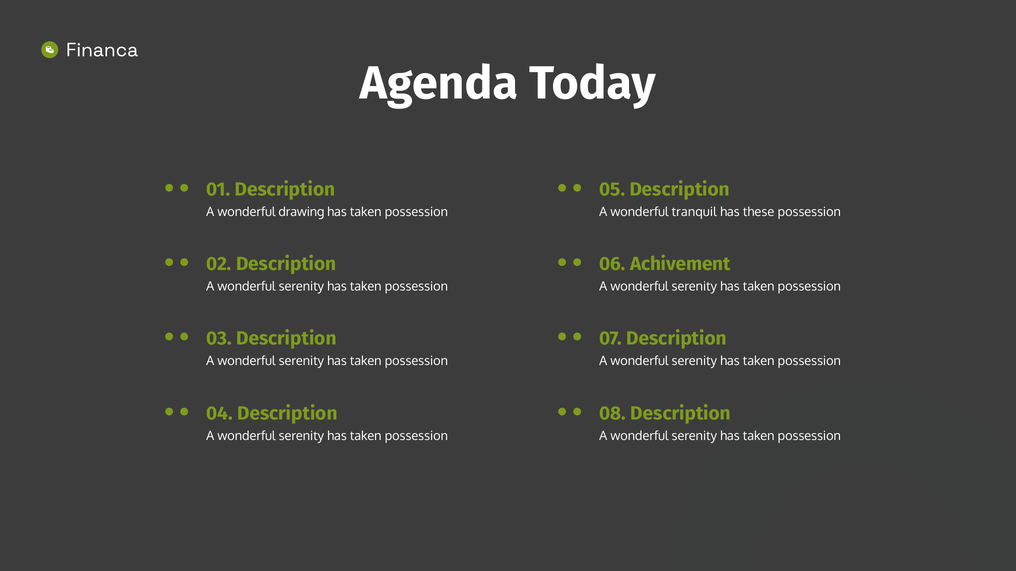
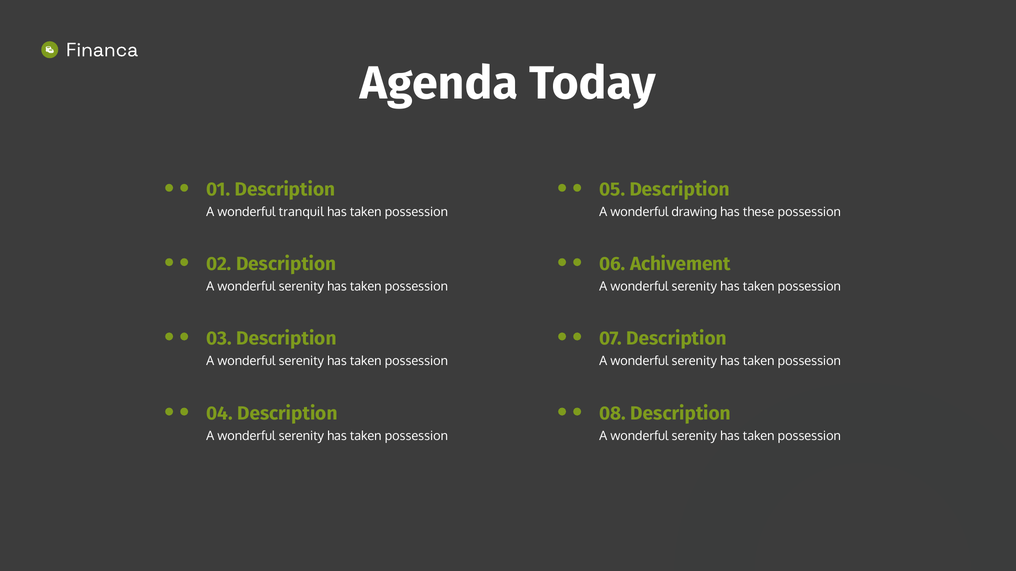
drawing: drawing -> tranquil
tranquil: tranquil -> drawing
